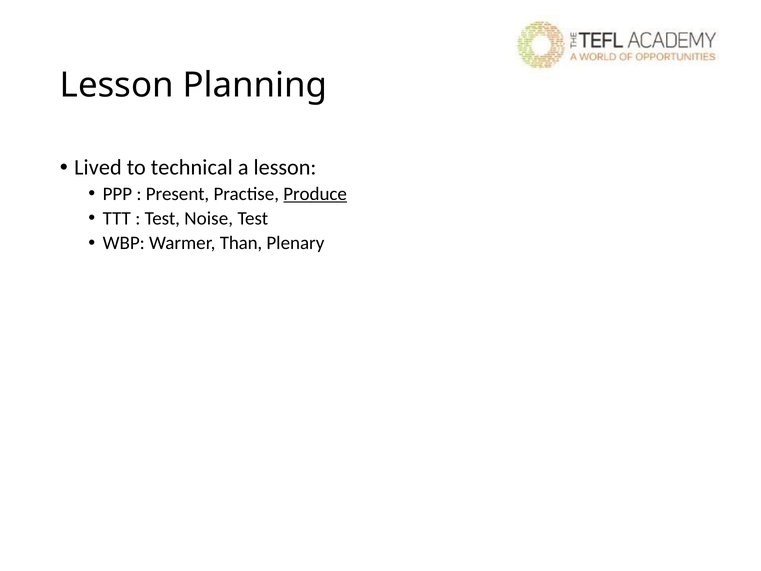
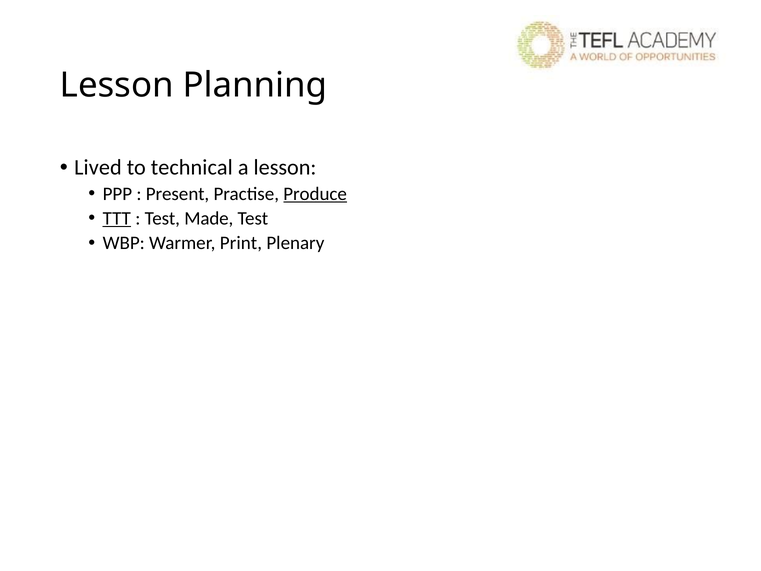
TTT underline: none -> present
Noise: Noise -> Made
Than: Than -> Print
